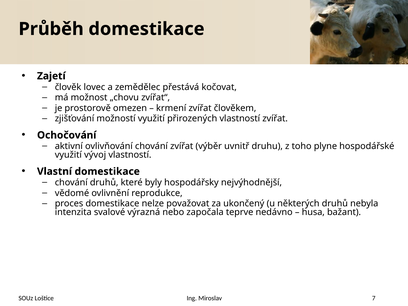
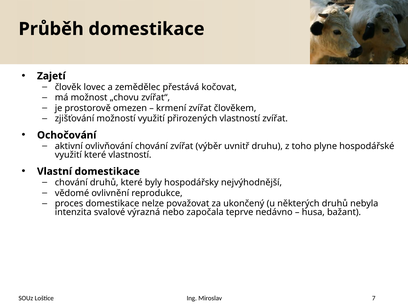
využití vývoj: vývoj -> které
